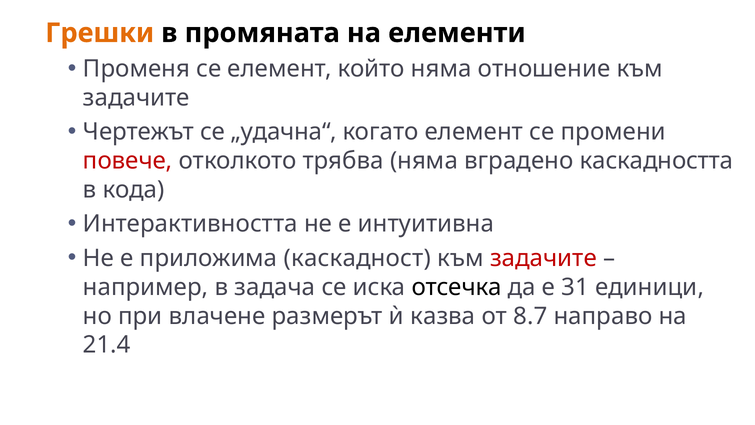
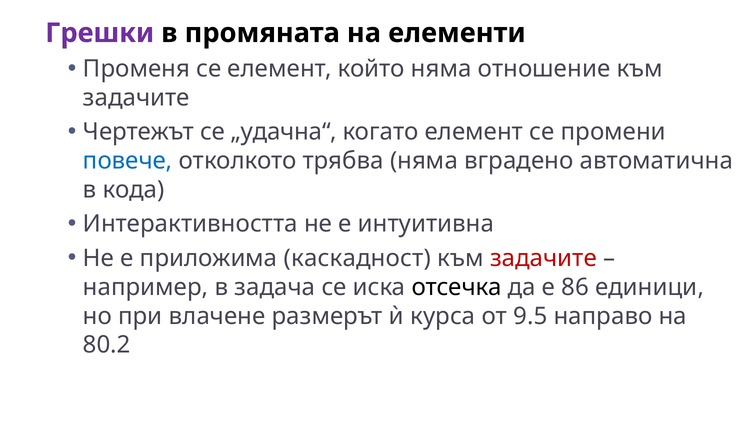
Грешки colour: orange -> purple
повече colour: red -> blue
каскадността: каскадността -> автоматична
31: 31 -> 86
казва: казва -> курса
8.7: 8.7 -> 9.5
21.4: 21.4 -> 80.2
